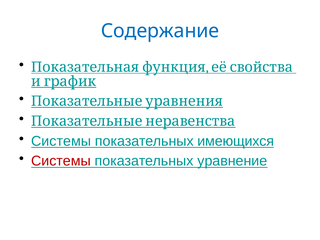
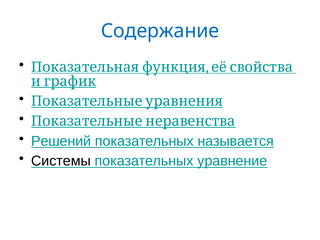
Системы at (61, 141): Системы -> Решений
имеющихся: имеющихся -> называется
Системы at (61, 161) colour: red -> black
